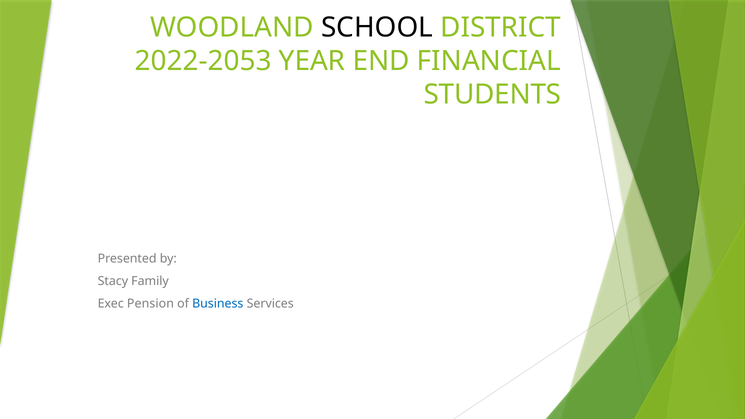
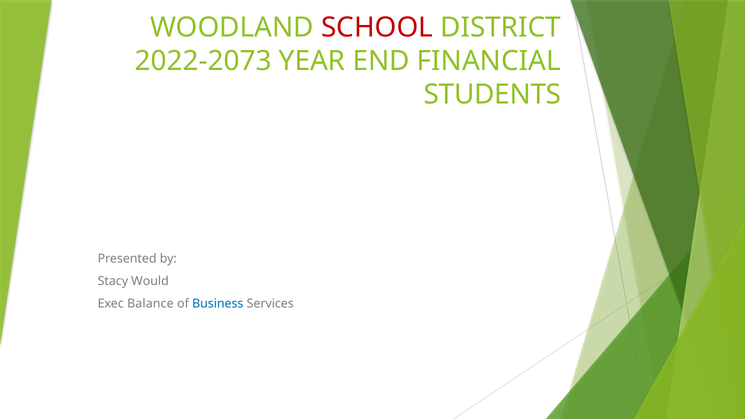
SCHOOL colour: black -> red
2022-2053: 2022-2053 -> 2022-2073
Family: Family -> Would
Pension: Pension -> Balance
